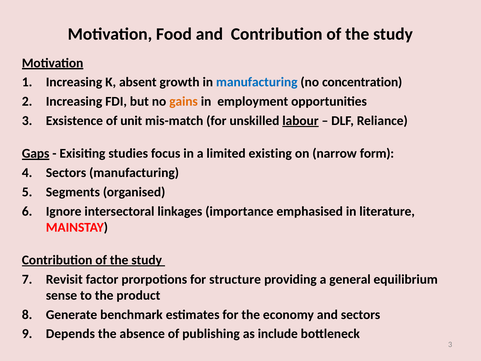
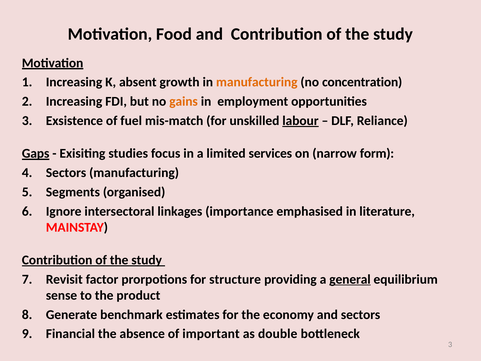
manufacturing at (257, 82) colour: blue -> orange
unit: unit -> fuel
existing: existing -> services
general underline: none -> present
Depends: Depends -> Financial
publishing: publishing -> important
include: include -> double
